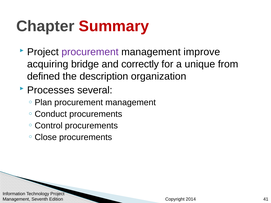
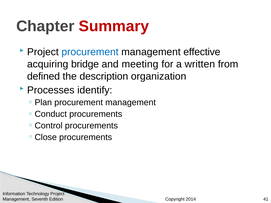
procurement at (90, 52) colour: purple -> blue
improve: improve -> effective
correctly: correctly -> meeting
unique: unique -> written
several: several -> identify
